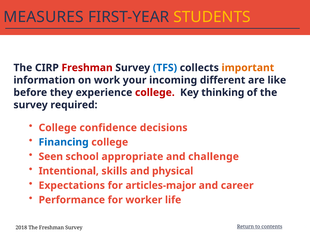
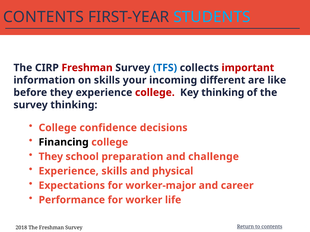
MEASURES at (43, 17): MEASURES -> CONTENTS
STUDENTS colour: yellow -> light blue
important colour: orange -> red
on work: work -> skills
survey required: required -> thinking
Financing colour: blue -> black
Seen at (51, 157): Seen -> They
appropriate: appropriate -> preparation
Intentional at (69, 171): Intentional -> Experience
articles-major: articles-major -> worker-major
